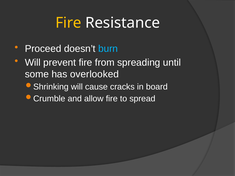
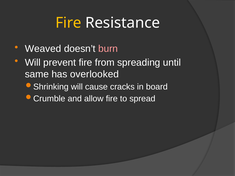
Proceed: Proceed -> Weaved
burn colour: light blue -> pink
some: some -> same
